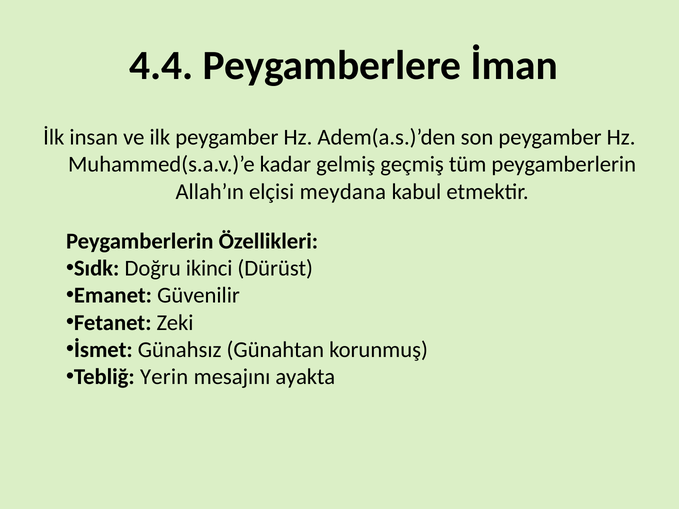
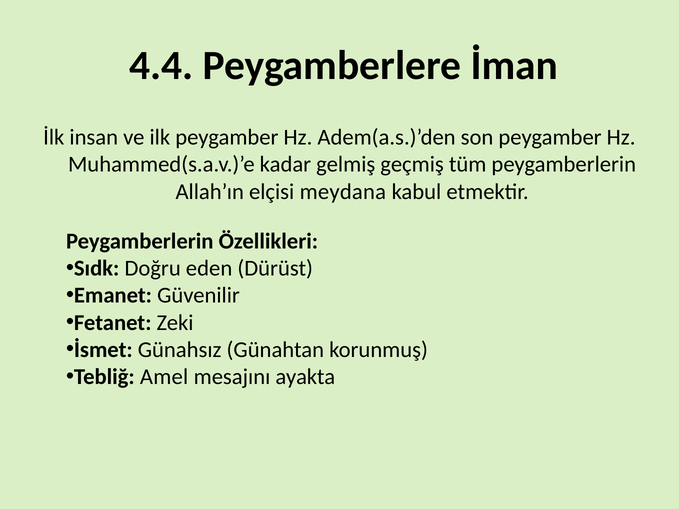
ikinci: ikinci -> eden
Yerin: Yerin -> Amel
